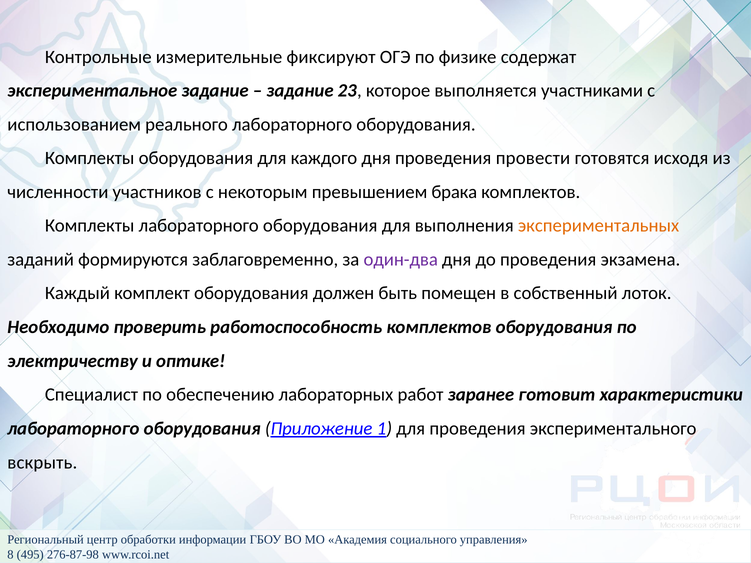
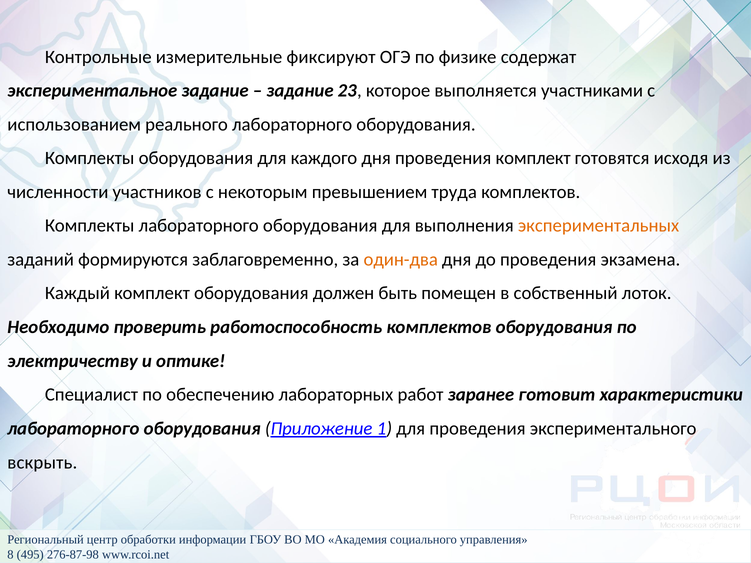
проведения провести: провести -> комплект
брака: брака -> труда
один-два colour: purple -> orange
